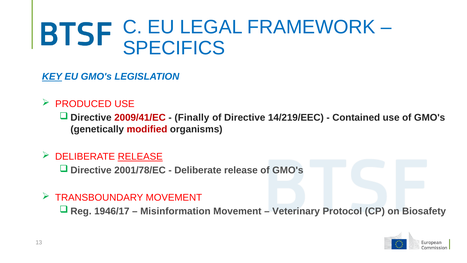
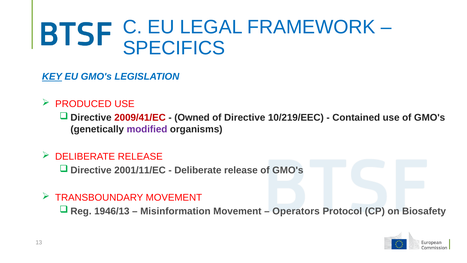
Finally: Finally -> Owned
14/219/EEC: 14/219/EEC -> 10/219/EEC
modified colour: red -> purple
RELEASE at (140, 157) underline: present -> none
2001/78/EC: 2001/78/EC -> 2001/11/EC
1946/17: 1946/17 -> 1946/13
Veterinary: Veterinary -> Operators
